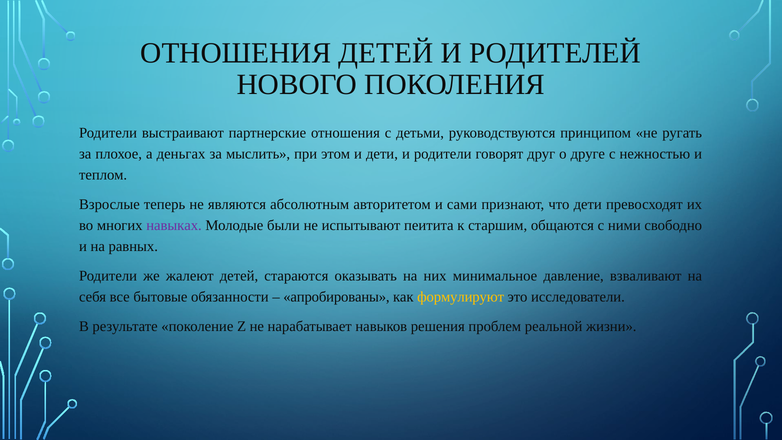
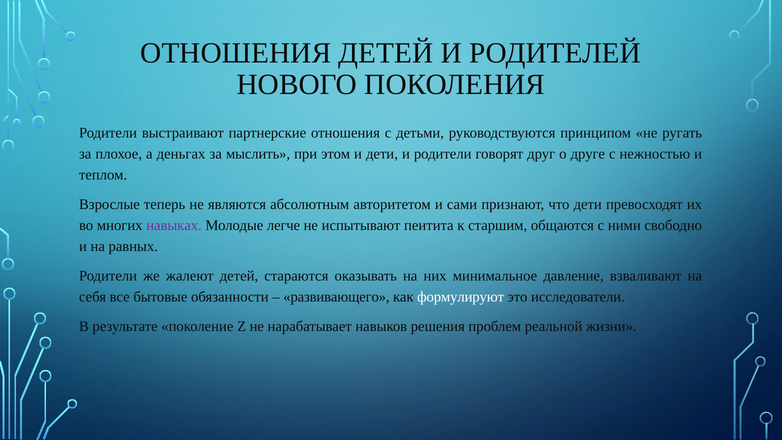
были: были -> легче
апробированы: апробированы -> развивающего
формулируют colour: yellow -> white
